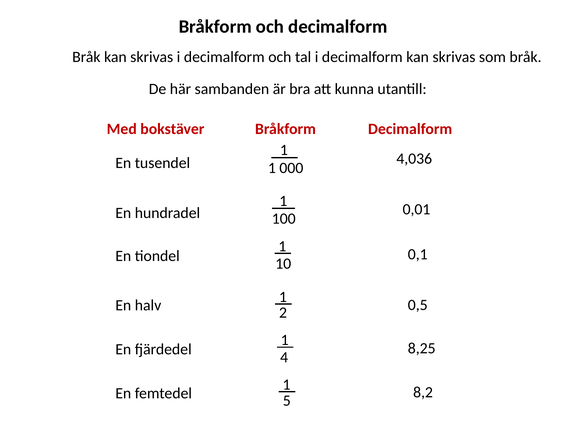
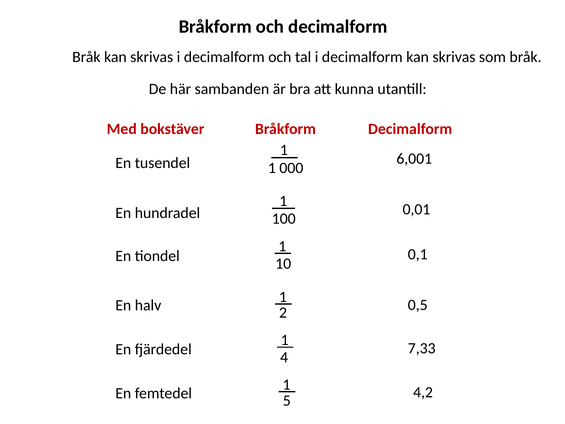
4,036: 4,036 -> 6,001
8,25: 8,25 -> 7,33
8,2: 8,2 -> 4,2
